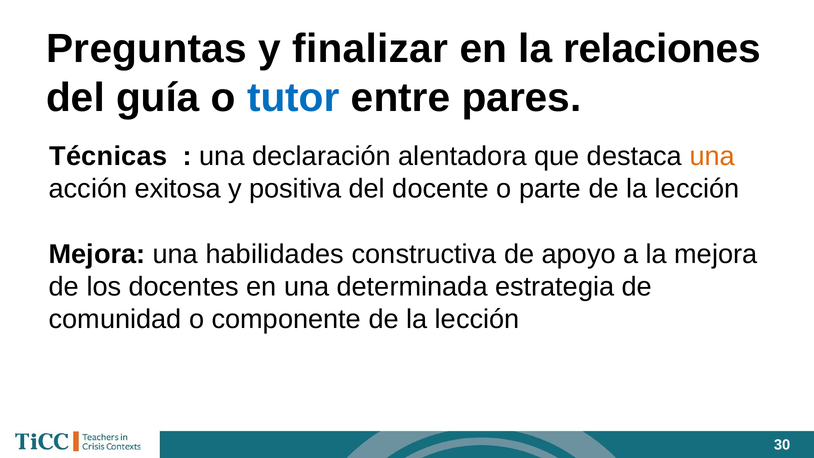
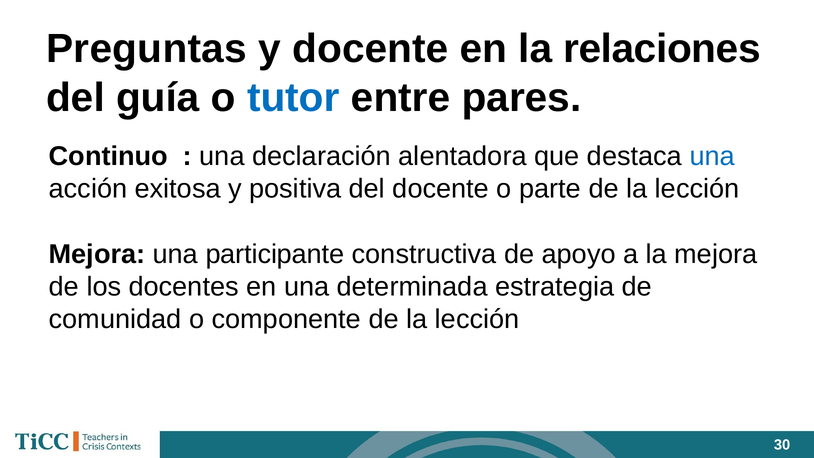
y finalizar: finalizar -> docente
Técnicas: Técnicas -> Continuo
una at (712, 156) colour: orange -> blue
habilidades: habilidades -> participante
